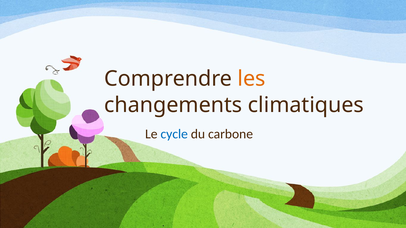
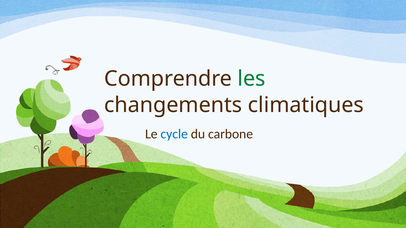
les colour: orange -> green
